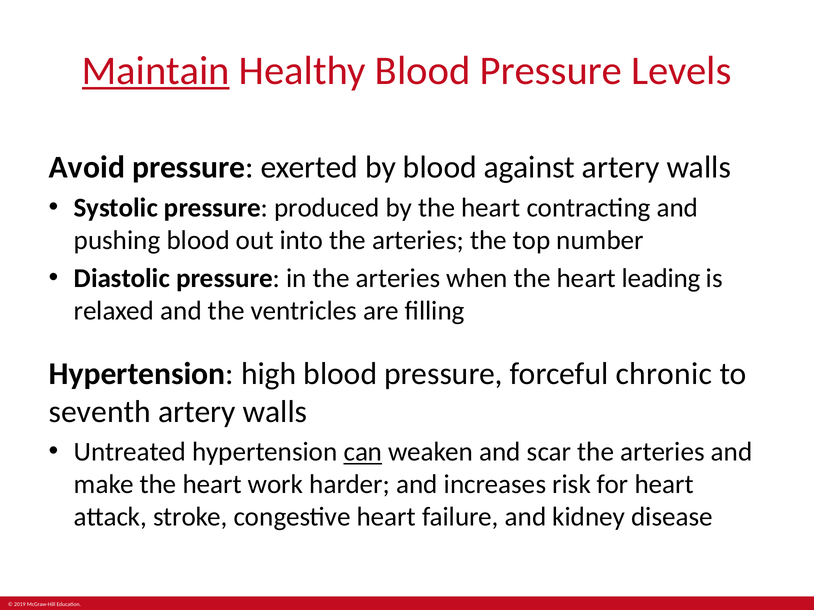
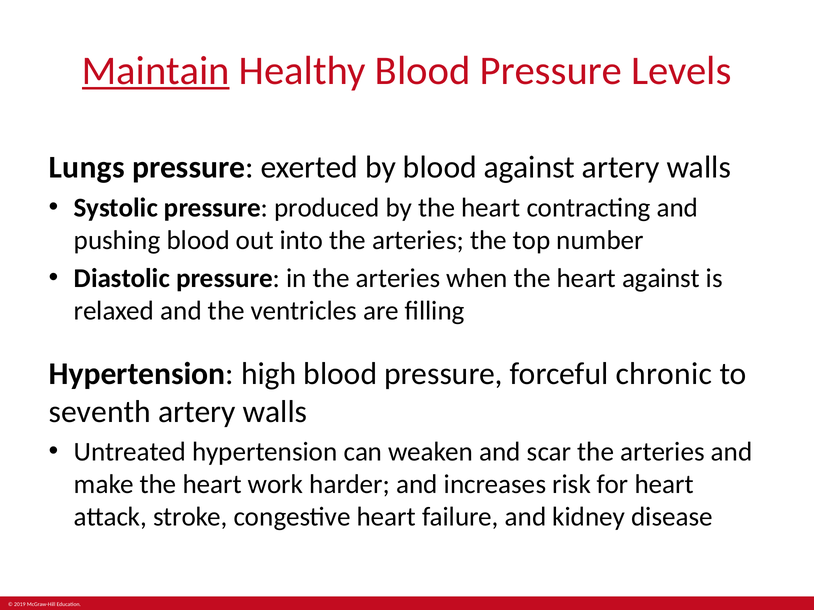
Avoid: Avoid -> Lungs
heart leading: leading -> against
can underline: present -> none
